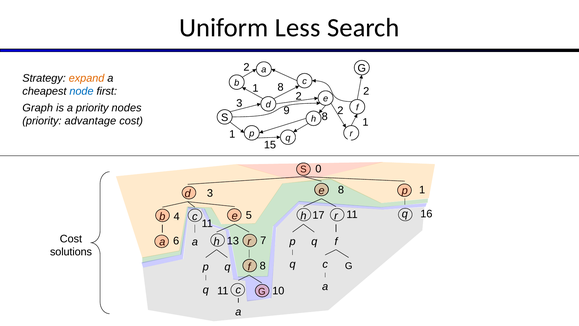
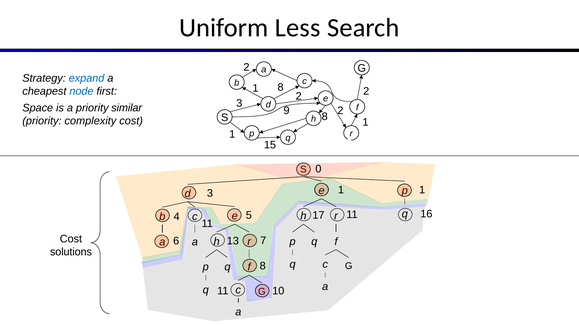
expand colour: orange -> blue
Graph: Graph -> Space
nodes: nodes -> similar
advantage: advantage -> complexity
3 8: 8 -> 1
